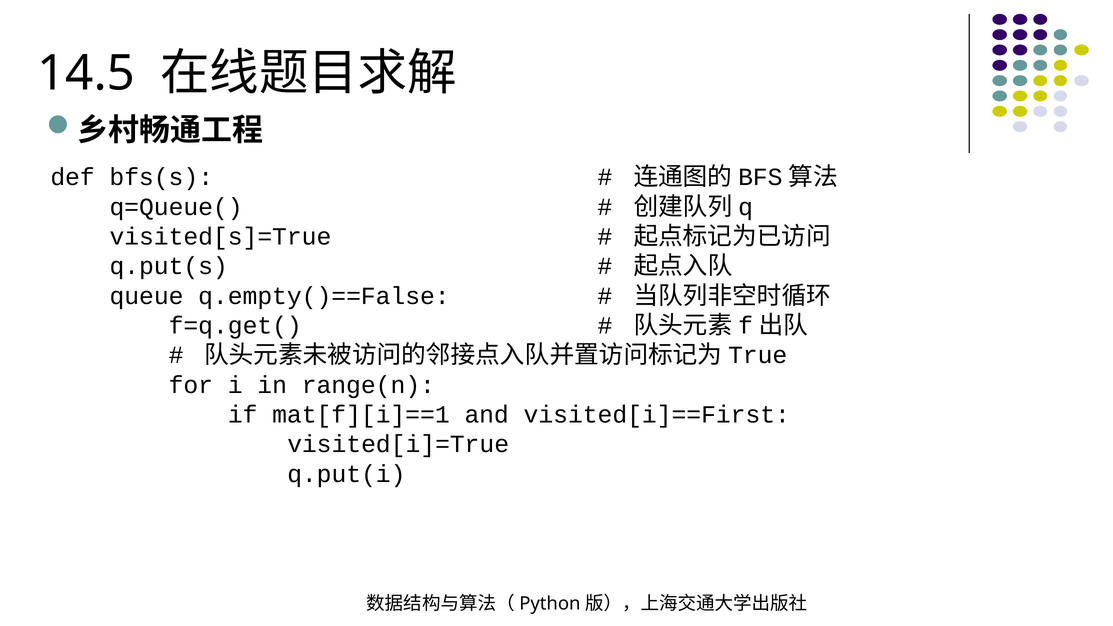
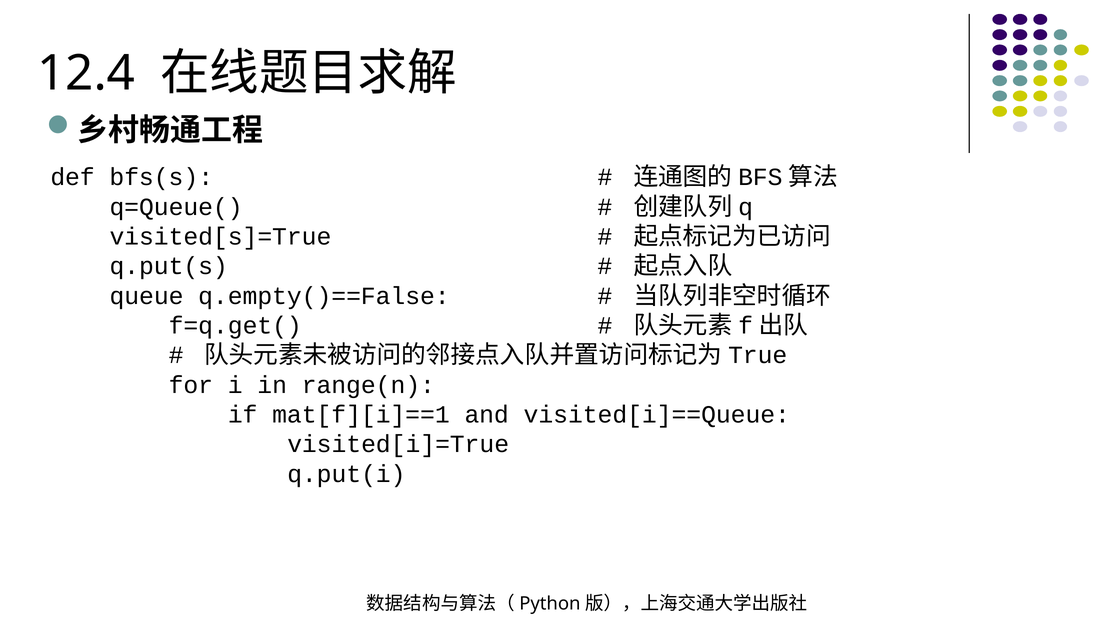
14.5: 14.5 -> 12.4
visited[i]==First: visited[i]==First -> visited[i]==Queue
